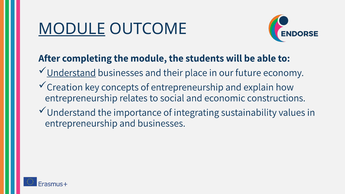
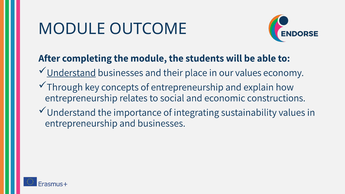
MODULE at (72, 29) underline: present -> none
our future: future -> values
Creation: Creation -> Through
